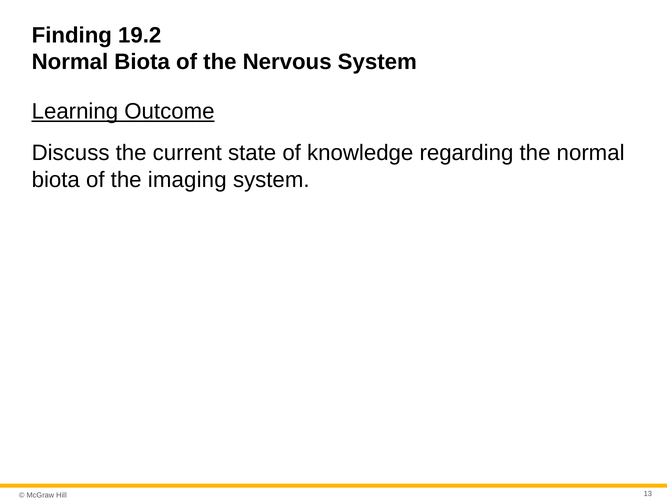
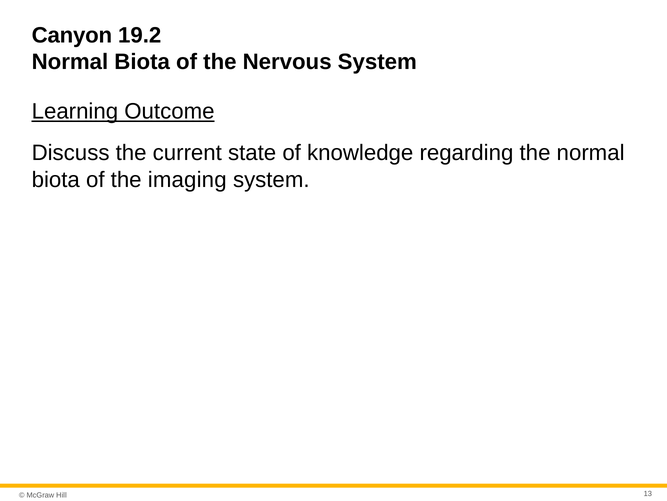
Finding: Finding -> Canyon
